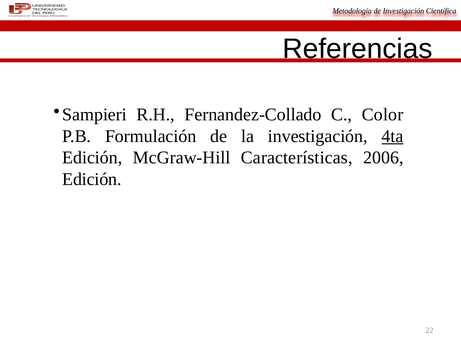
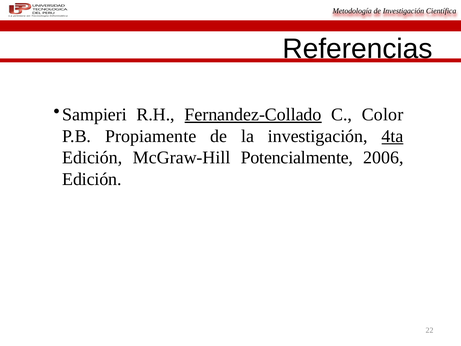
Fernandez-Collado underline: none -> present
Formulación: Formulación -> Propiamente
Características: Características -> Potencialmente
